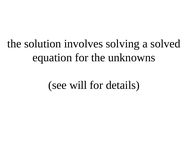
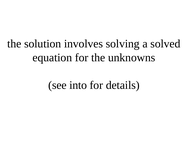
will: will -> into
